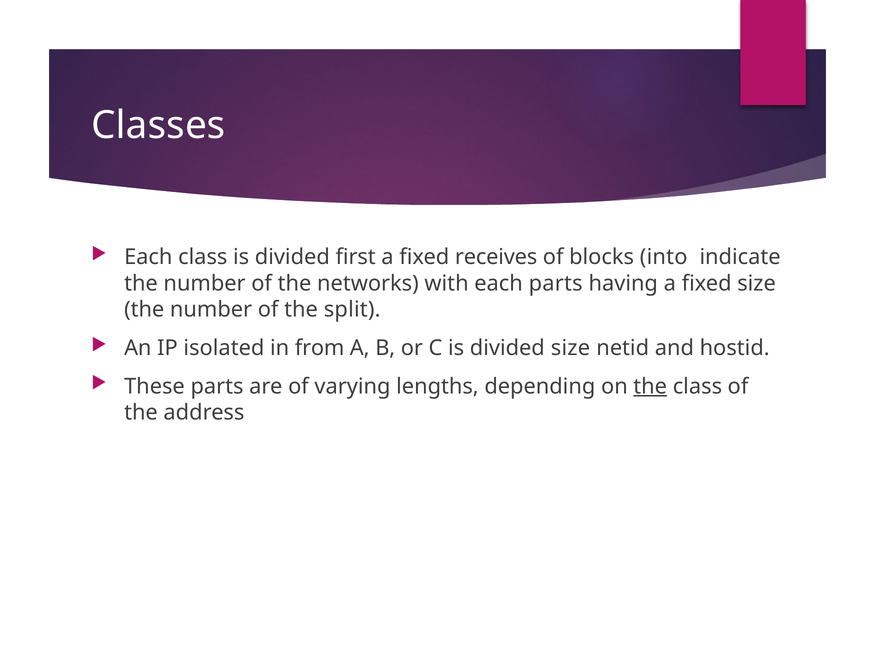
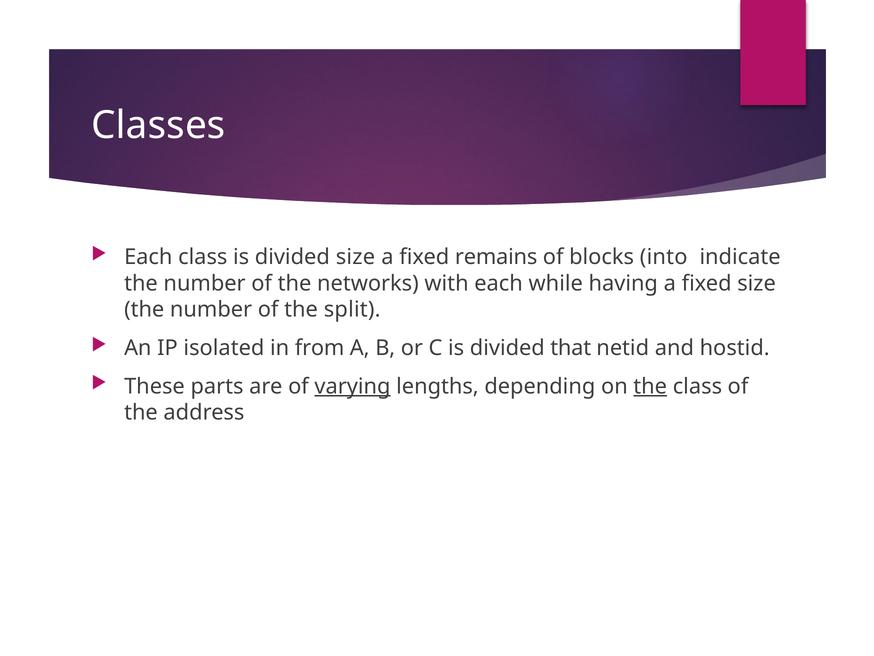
divided first: first -> size
receives: receives -> remains
each parts: parts -> while
divided size: size -> that
varying underline: none -> present
